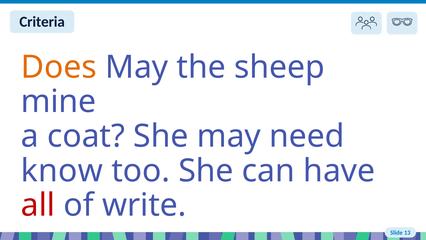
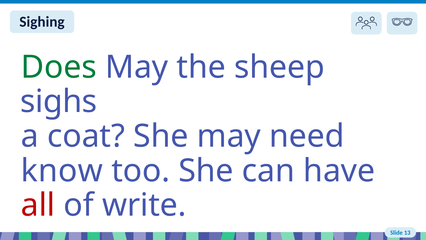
Criteria: Criteria -> Sighing
Does colour: orange -> green
mine: mine -> sighs
